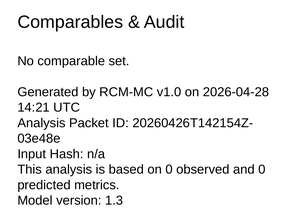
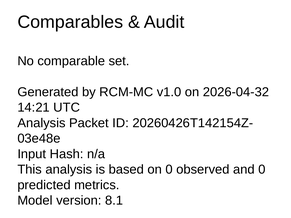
2026-04-28: 2026-04-28 -> 2026-04-32
1.3: 1.3 -> 8.1
